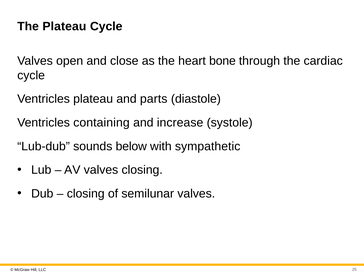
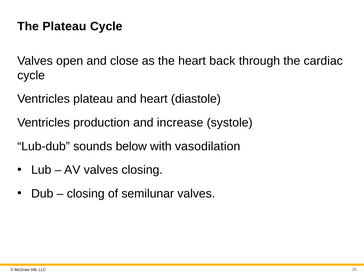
bone: bone -> back
and parts: parts -> heart
containing: containing -> production
sympathetic: sympathetic -> vasodilation
